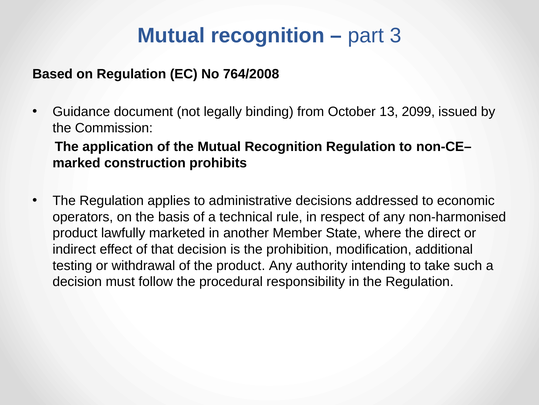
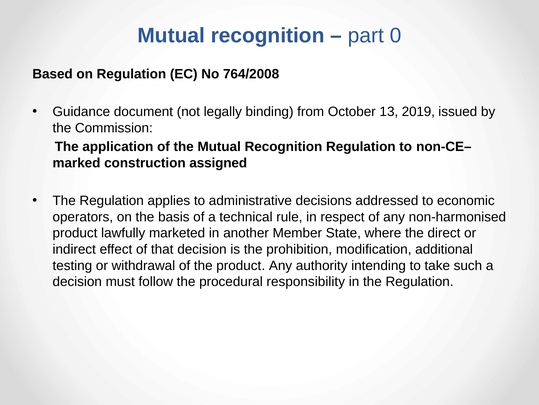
3: 3 -> 0
2099: 2099 -> 2019
prohibits: prohibits -> assigned
